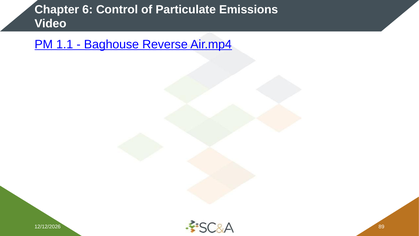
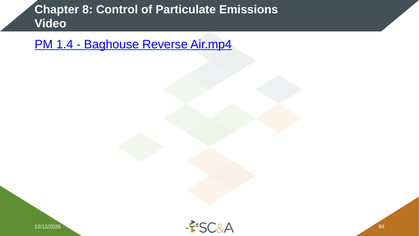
6: 6 -> 8
1.1: 1.1 -> 1.4
